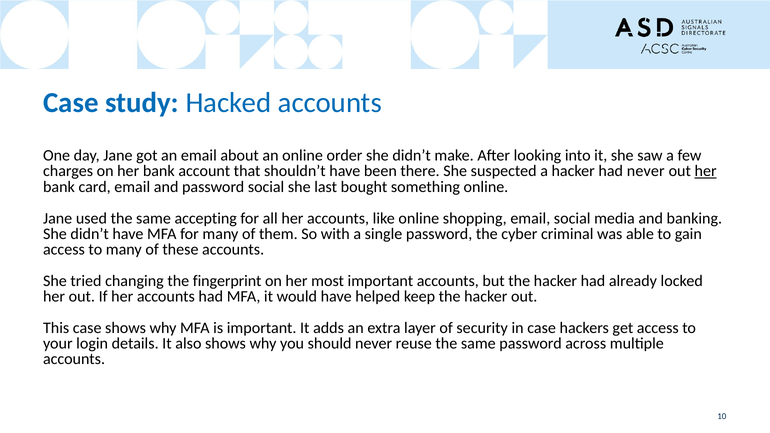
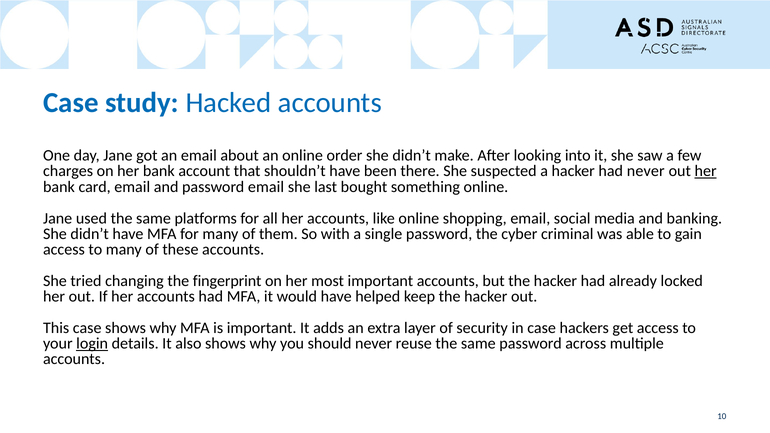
password social: social -> email
accepting: accepting -> platforms
login underline: none -> present
